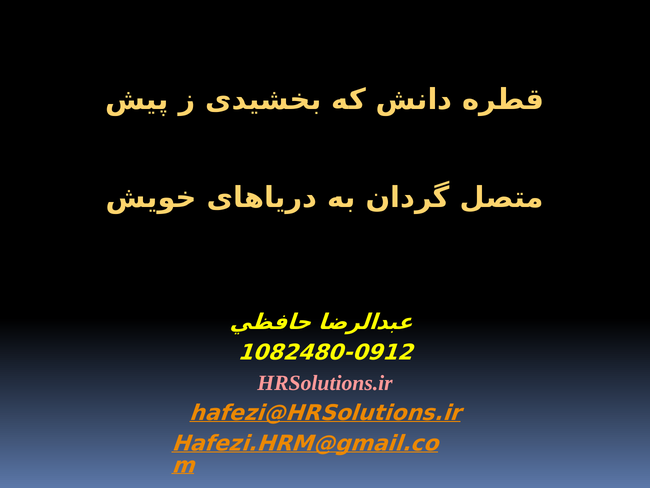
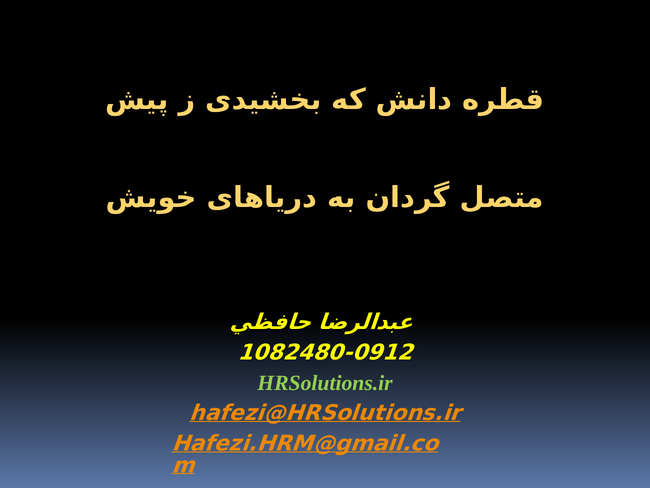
HRSolutions.ir colour: pink -> light green
